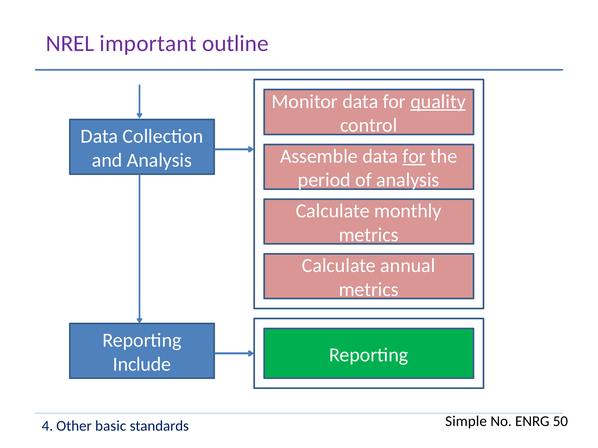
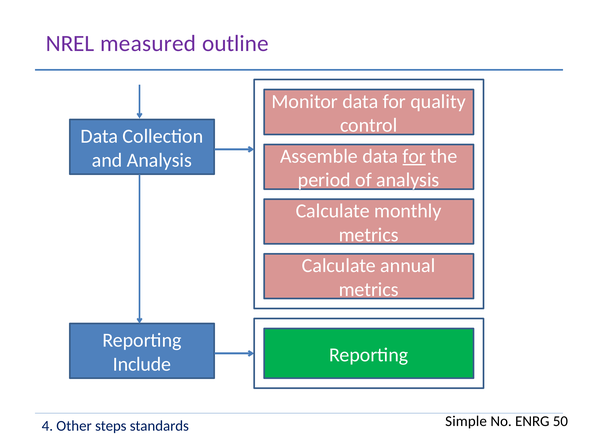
important: important -> measured
quality underline: present -> none
basic: basic -> steps
